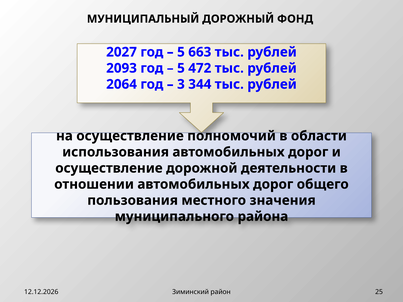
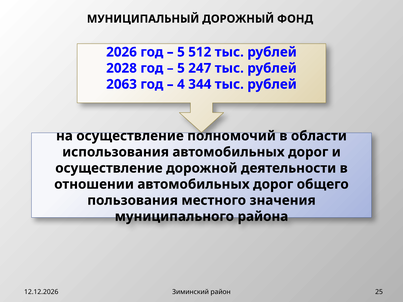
2027: 2027 -> 2026
663: 663 -> 512
2093: 2093 -> 2028
472: 472 -> 247
2064: 2064 -> 2063
3: 3 -> 4
